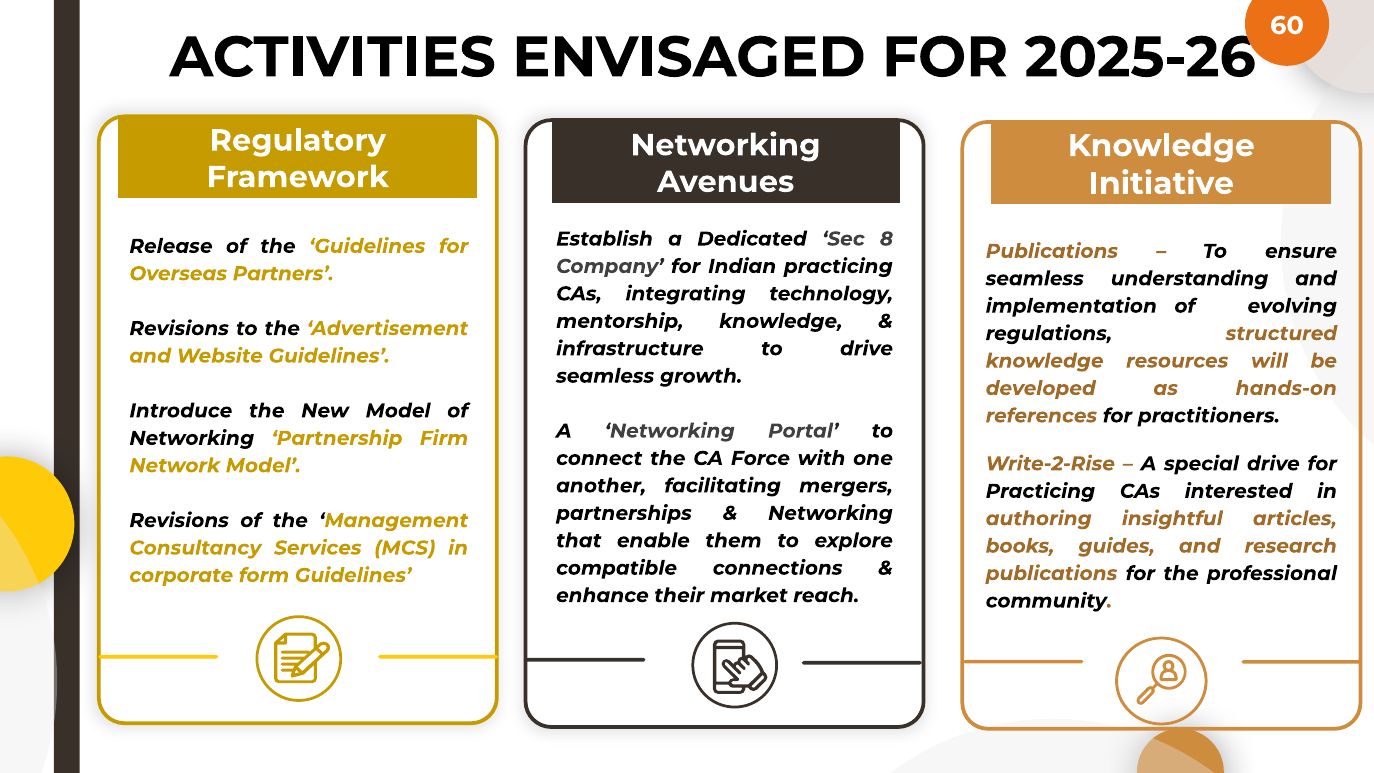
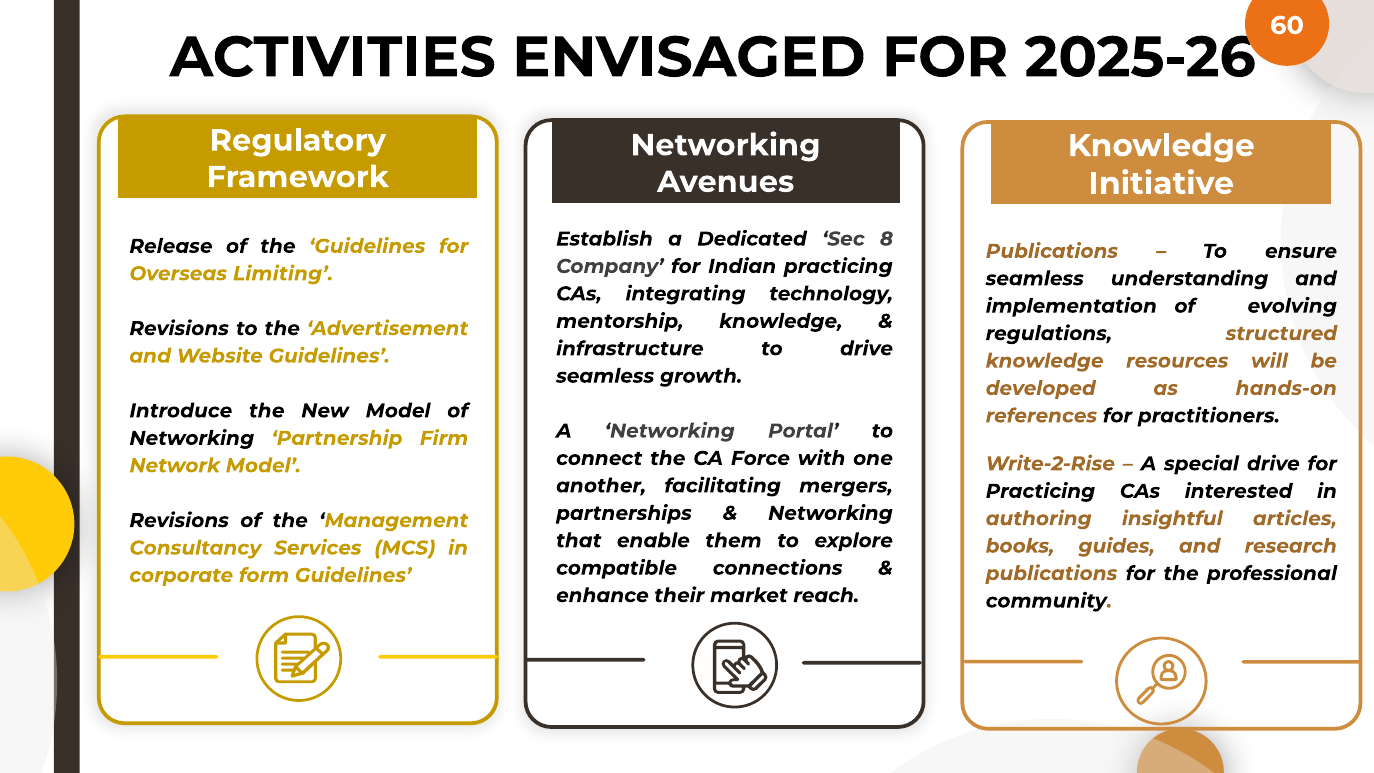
Partners: Partners -> Limiting
